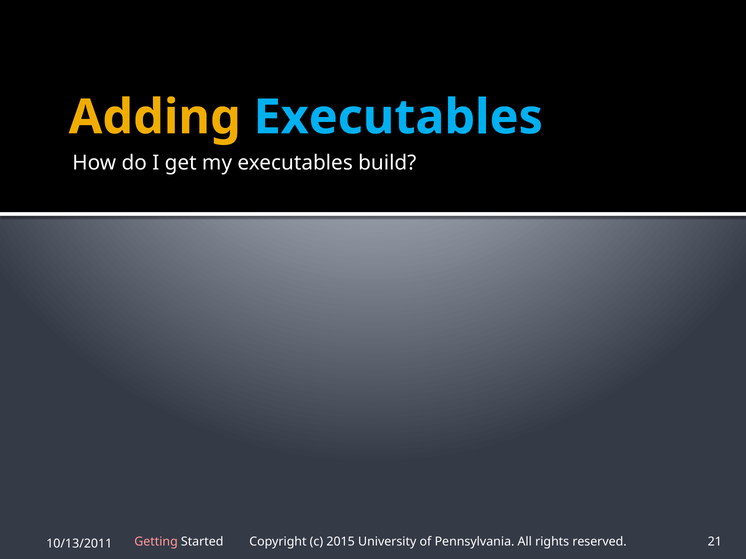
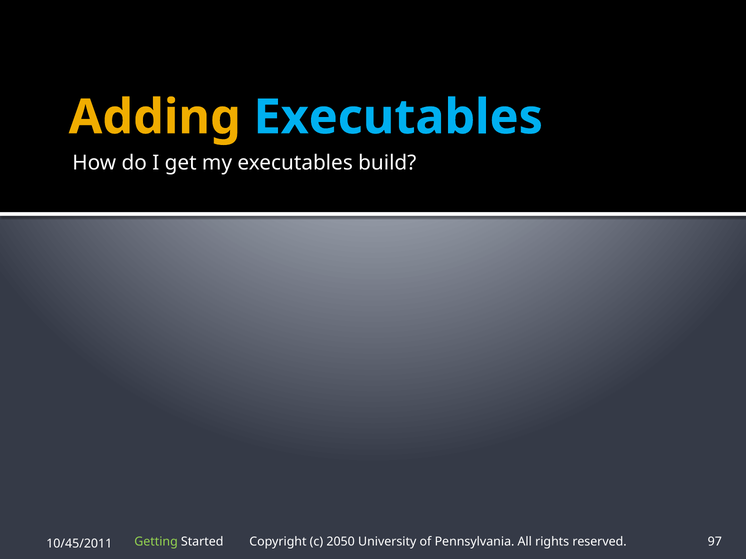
Getting colour: pink -> light green
2015: 2015 -> 2050
21: 21 -> 97
10/13/2011: 10/13/2011 -> 10/45/2011
